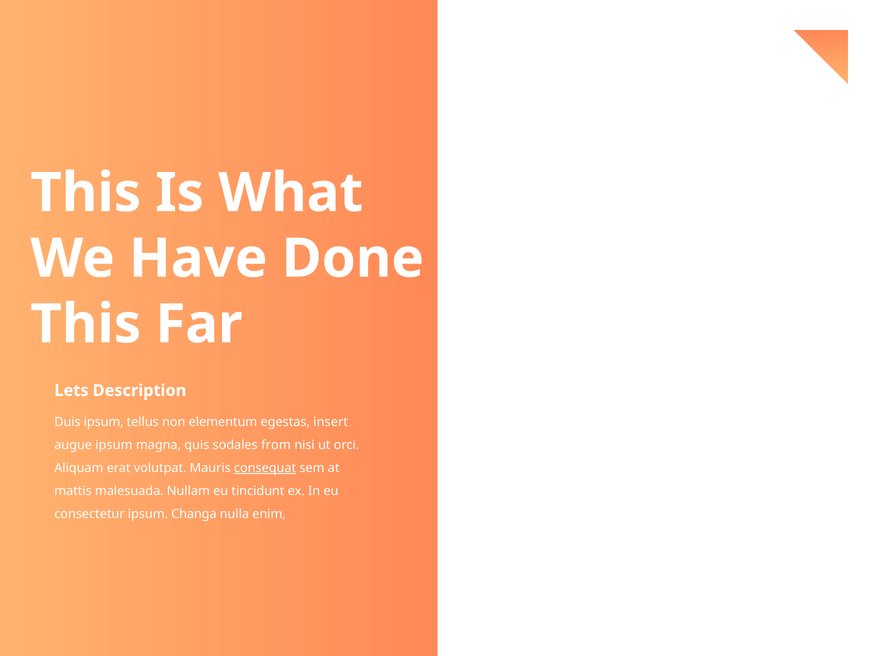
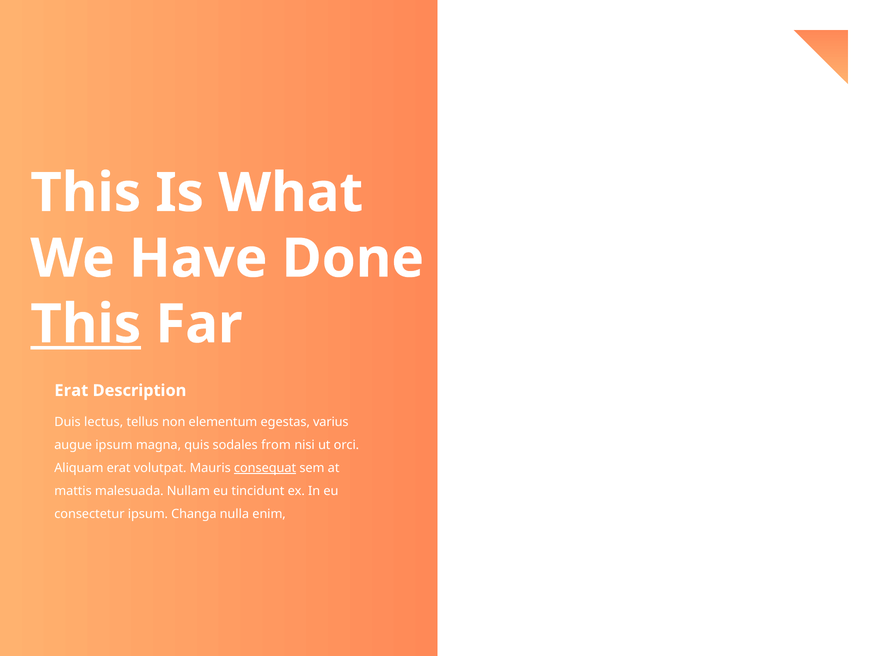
This at (86, 324) underline: none -> present
Lets at (71, 391): Lets -> Erat
Duis ipsum: ipsum -> lectus
insert: insert -> varius
